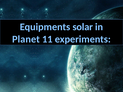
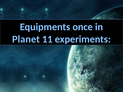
solar: solar -> once
